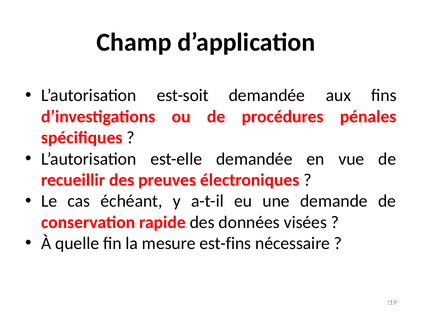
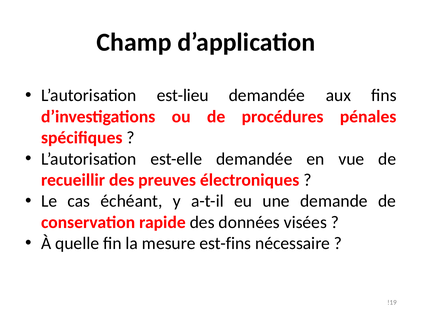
est-soit: est-soit -> est-lieu
